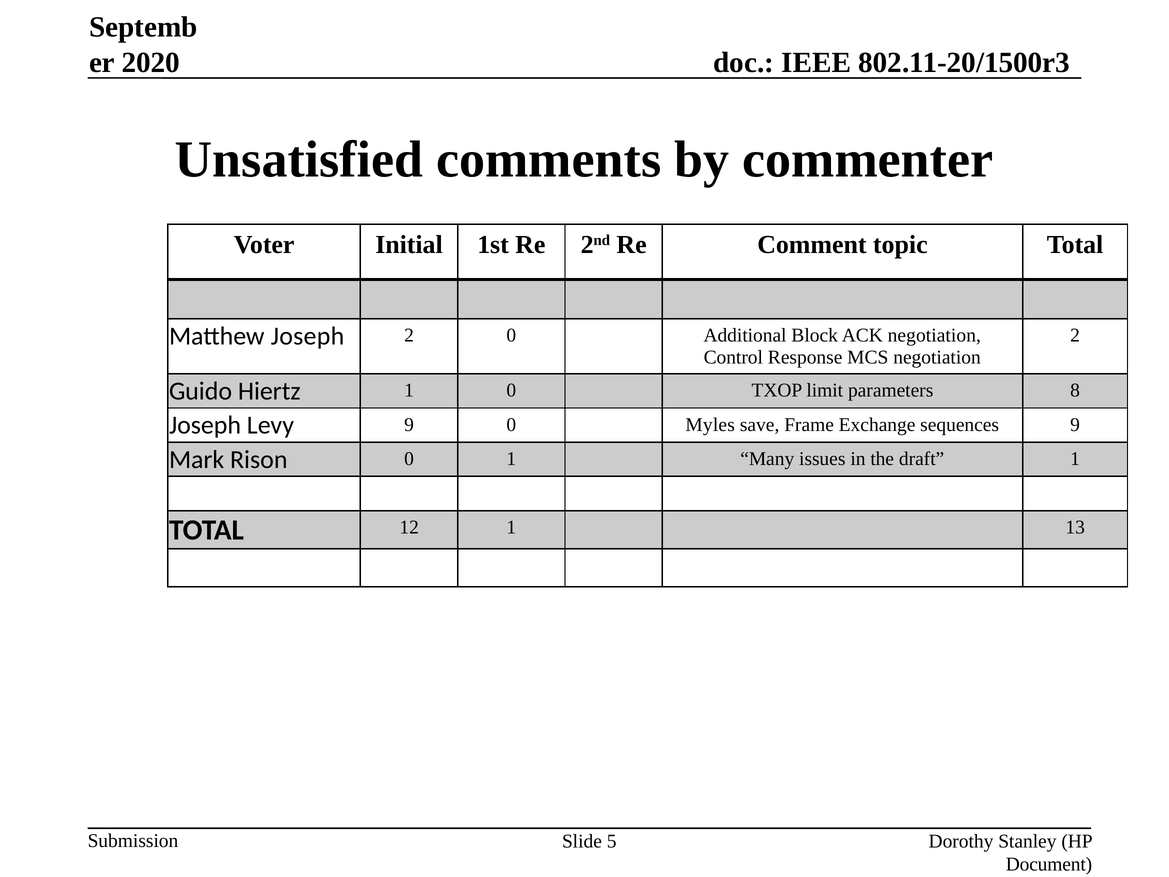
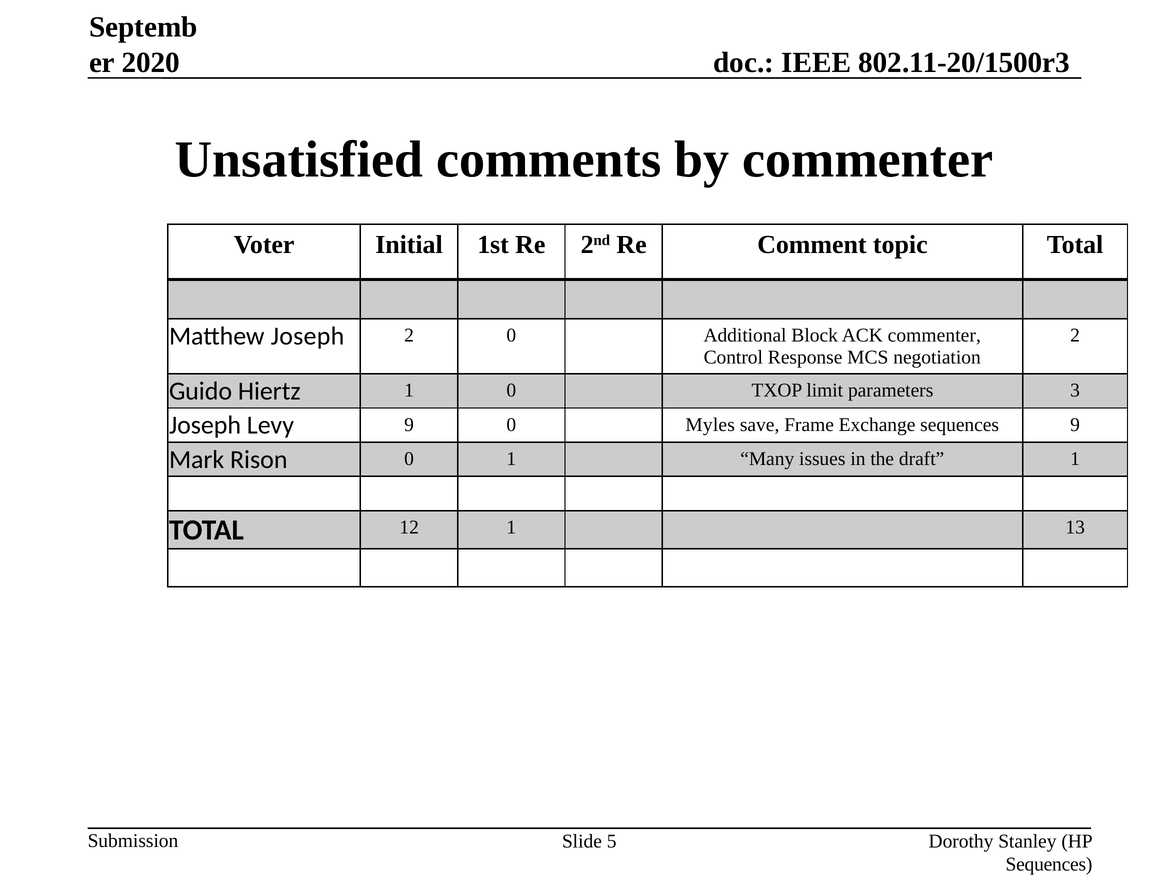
ACK negotiation: negotiation -> commenter
8: 8 -> 3
Document at (1049, 864): Document -> Sequences
